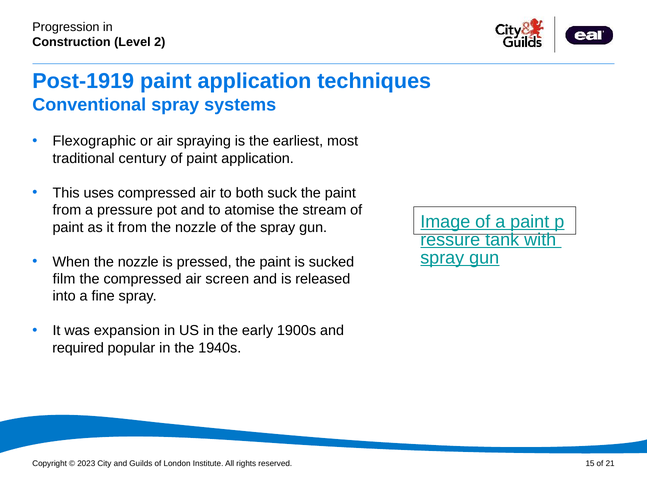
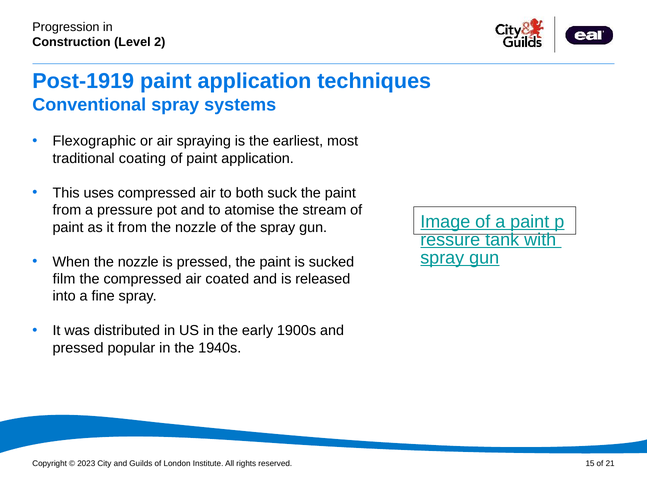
century: century -> coating
screen: screen -> coated
expansion: expansion -> distributed
required at (78, 348): required -> pressed
